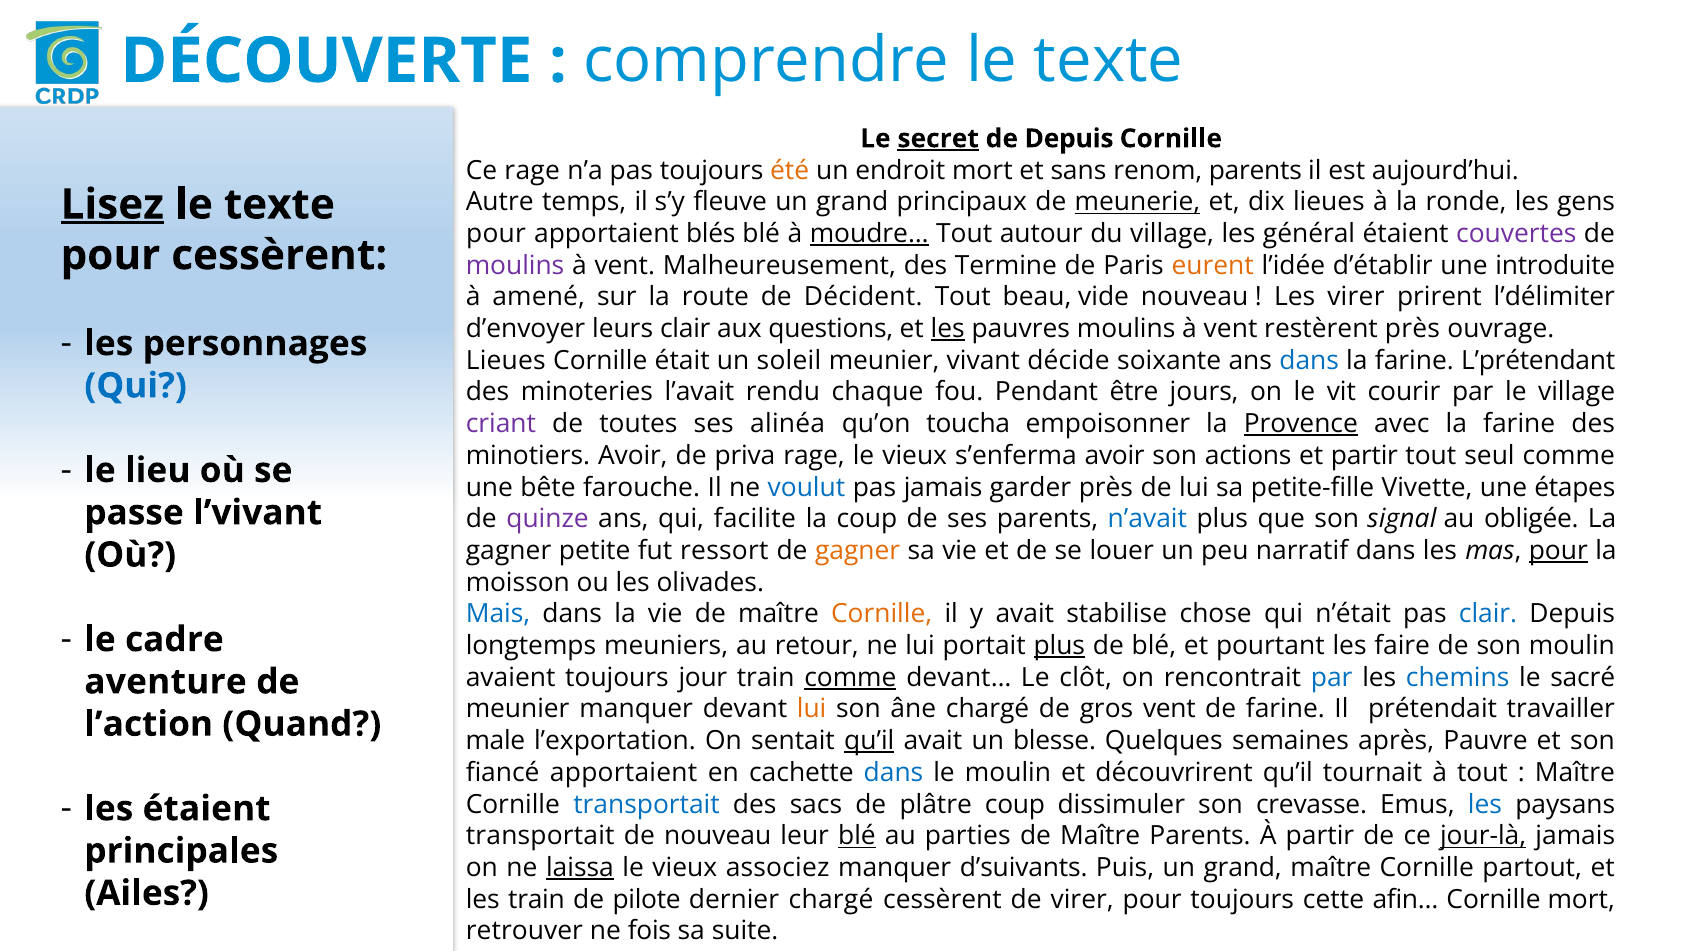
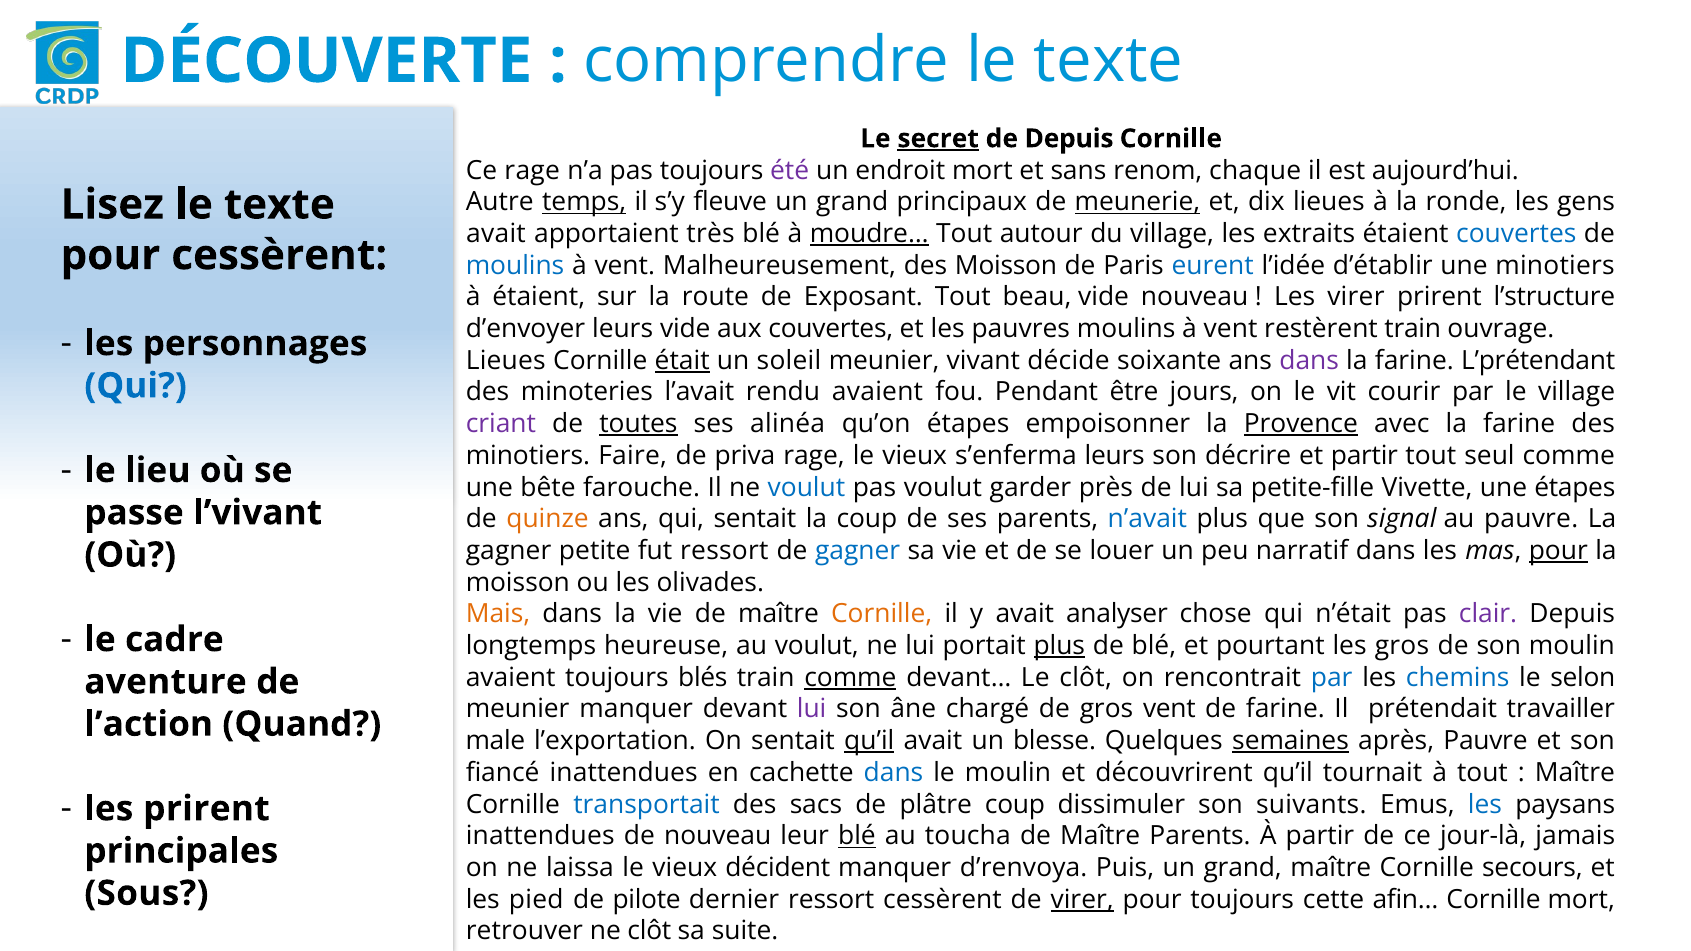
été colour: orange -> purple
renom parents: parents -> chaque
Lisez underline: present -> none
temps underline: none -> present
pour at (496, 234): pour -> avait
blés: blés -> très
général: général -> extraits
couvertes at (1516, 234) colour: purple -> blue
moulins at (515, 265) colour: purple -> blue
des Termine: Termine -> Moisson
eurent colour: orange -> blue
une introduite: introduite -> minotiers
à amené: amené -> étaient
Décident: Décident -> Exposant
l’délimiter: l’délimiter -> l’structure
leurs clair: clair -> vide
aux questions: questions -> couvertes
les at (948, 329) underline: present -> none
restèrent près: près -> train
était underline: none -> present
dans at (1309, 361) colour: blue -> purple
rendu chaque: chaque -> avaient
toutes underline: none -> present
qu’on toucha: toucha -> étapes
minotiers Avoir: Avoir -> Faire
s’enferma avoir: avoir -> leurs
actions: actions -> décrire
pas jamais: jamais -> voulut
quinze colour: purple -> orange
qui facilite: facilite -> sentait
au obligée: obligée -> pauvre
gagner at (858, 551) colour: orange -> blue
Mais colour: blue -> orange
stabilise: stabilise -> analyser
clair at (1488, 614) colour: blue -> purple
meuniers: meuniers -> heureuse
au retour: retour -> voulut
les faire: faire -> gros
jour: jour -> blés
sacré: sacré -> selon
lui at (812, 709) colour: orange -> purple
semaines underline: none -> present
fiancé apportaient: apportaient -> inattendues
crevasse: crevasse -> suivants
les étaient: étaient -> prirent
transportait at (540, 836): transportait -> inattendues
parties: parties -> toucha
jour-là underline: present -> none
laissa underline: present -> none
associez: associez -> décident
d’suivants: d’suivants -> d’renvoya
partout: partout -> secours
Ailes: Ailes -> Sous
les train: train -> pied
dernier chargé: chargé -> ressort
virer at (1082, 900) underline: none -> present
ne fois: fois -> clôt
